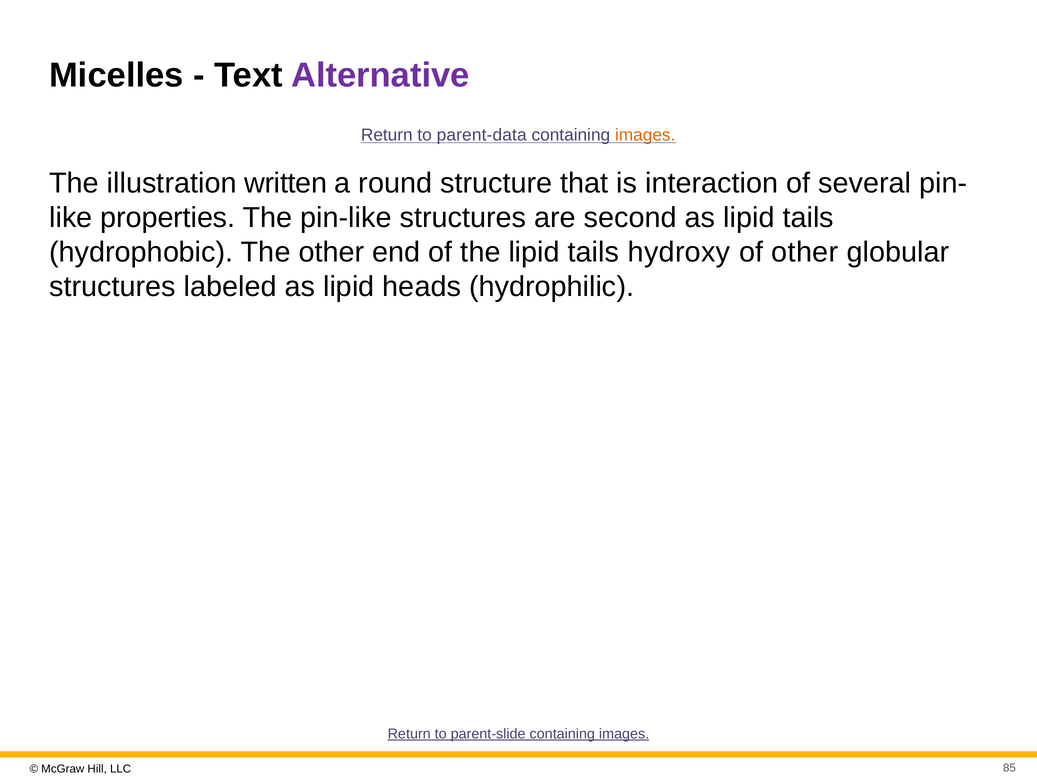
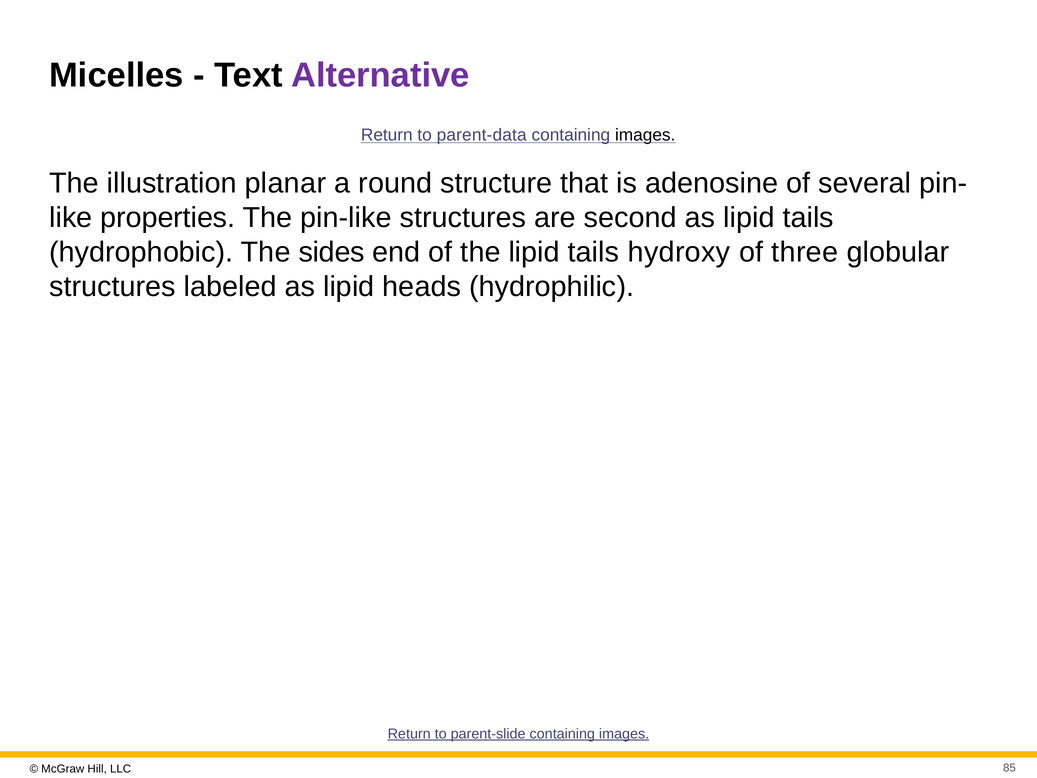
images at (645, 135) colour: orange -> black
written: written -> planar
interaction: interaction -> adenosine
The other: other -> sides
of other: other -> three
